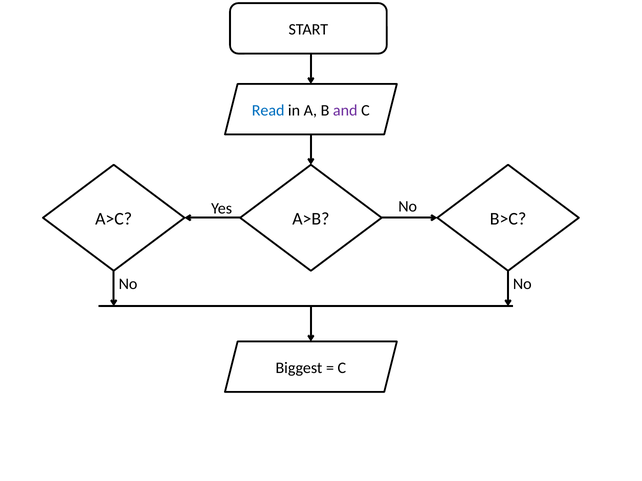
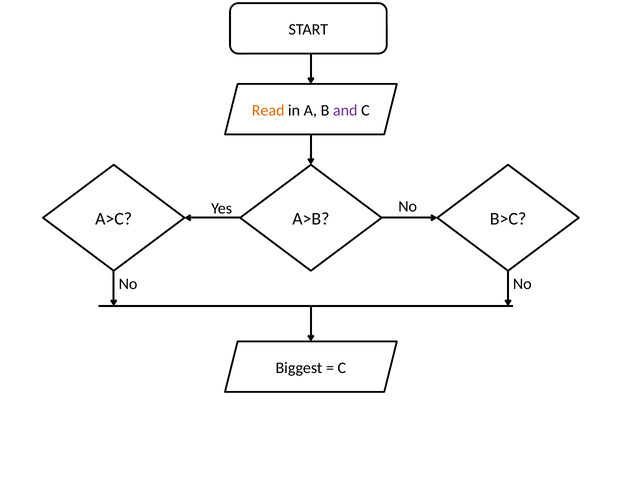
Read colour: blue -> orange
